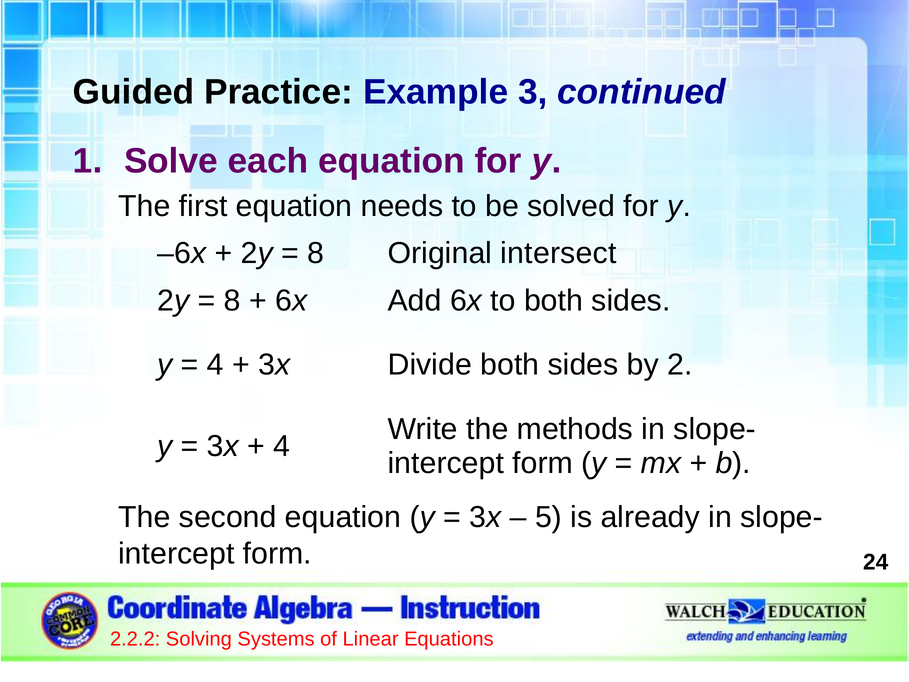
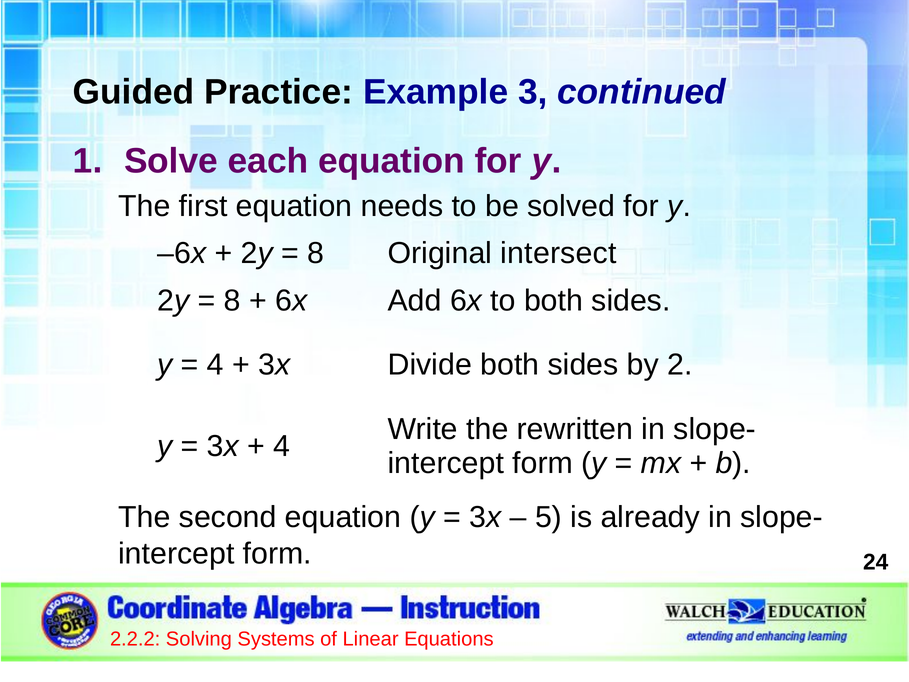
methods: methods -> rewritten
